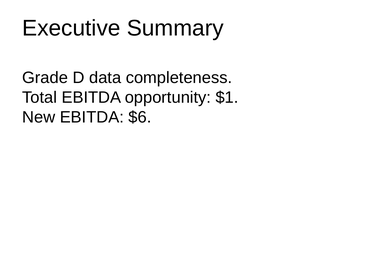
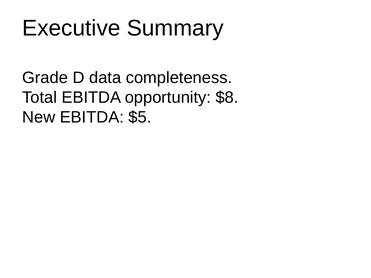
$1: $1 -> $8
$6: $6 -> $5
